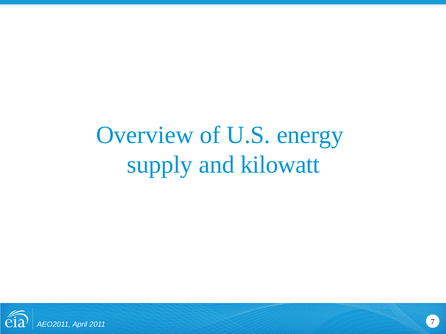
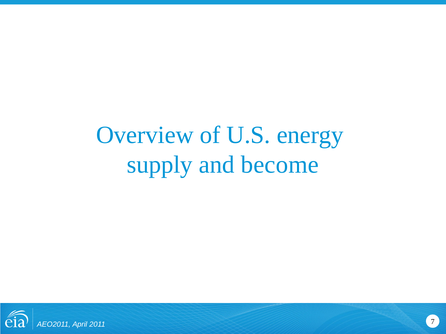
kilowatt: kilowatt -> become
